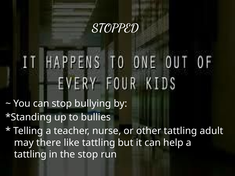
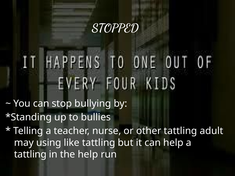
there: there -> using
the stop: stop -> help
